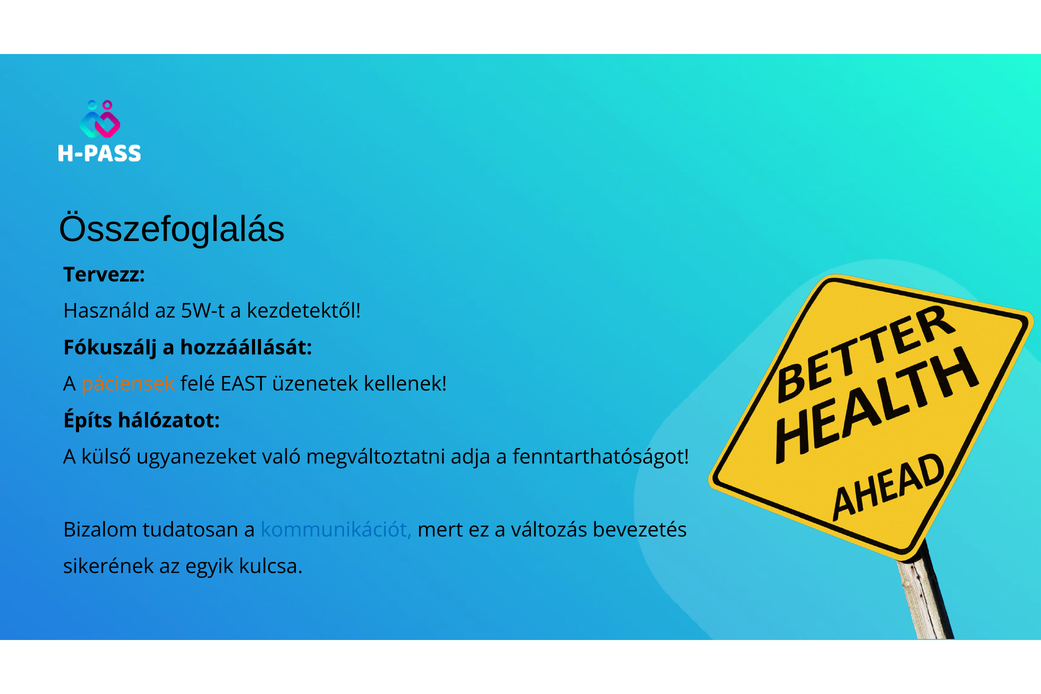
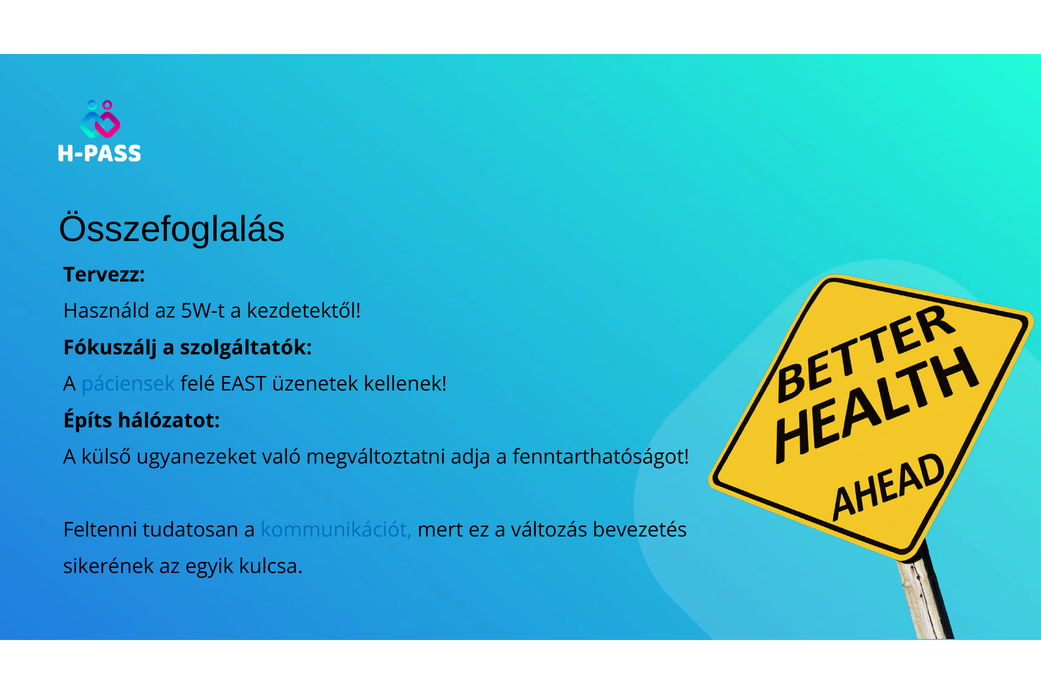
hozzáállását: hozzáállását -> szolgáltatók
páciensek colour: orange -> blue
Bizalom: Bizalom -> Feltenni
